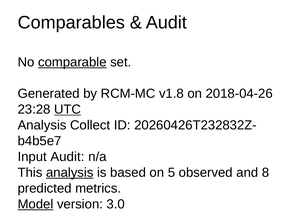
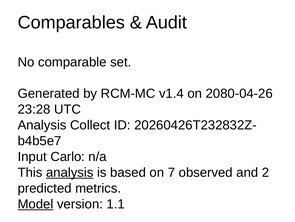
comparable underline: present -> none
v1.8: v1.8 -> v1.4
2018-04-26: 2018-04-26 -> 2080-04-26
UTC underline: present -> none
Input Audit: Audit -> Carlo
5: 5 -> 7
8: 8 -> 2
3.0: 3.0 -> 1.1
